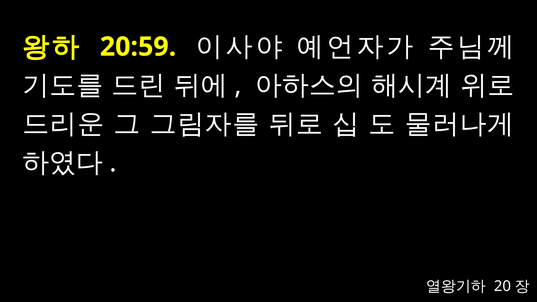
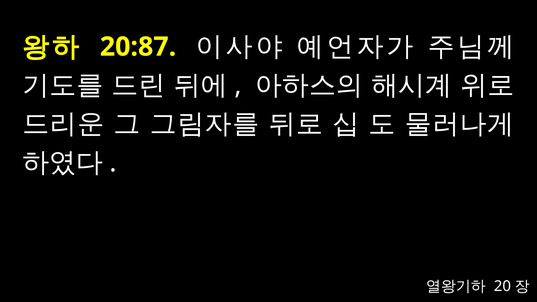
20:59: 20:59 -> 20:87
